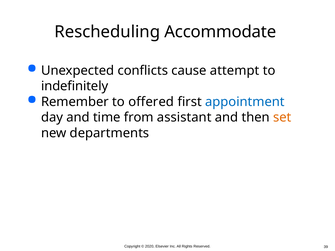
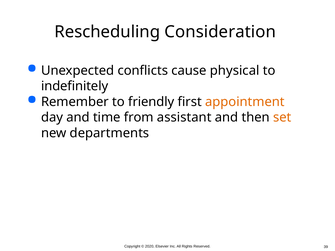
Accommodate: Accommodate -> Consideration
attempt: attempt -> physical
offered: offered -> friendly
appointment colour: blue -> orange
